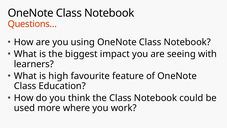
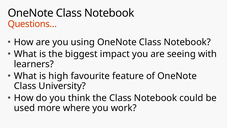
Education: Education -> University
